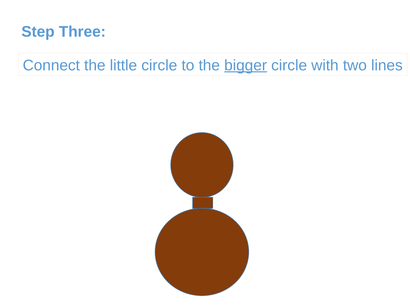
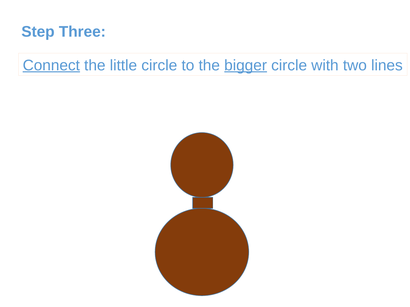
Connect underline: none -> present
